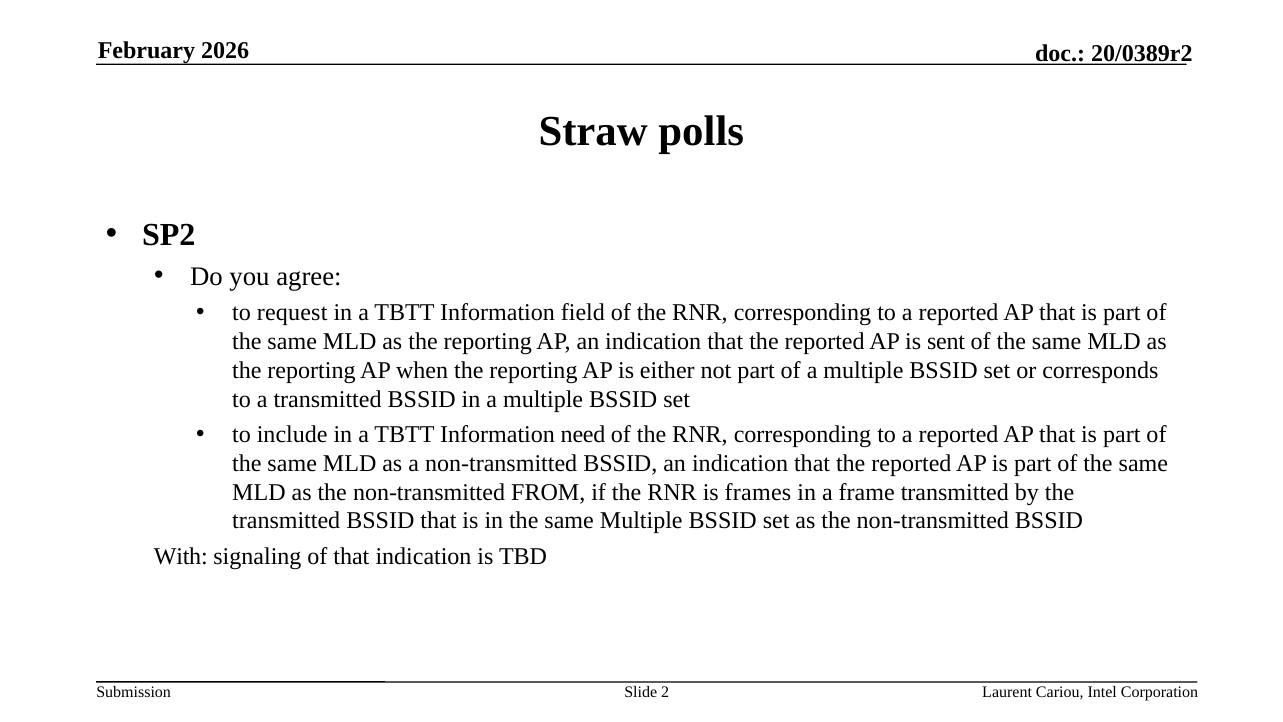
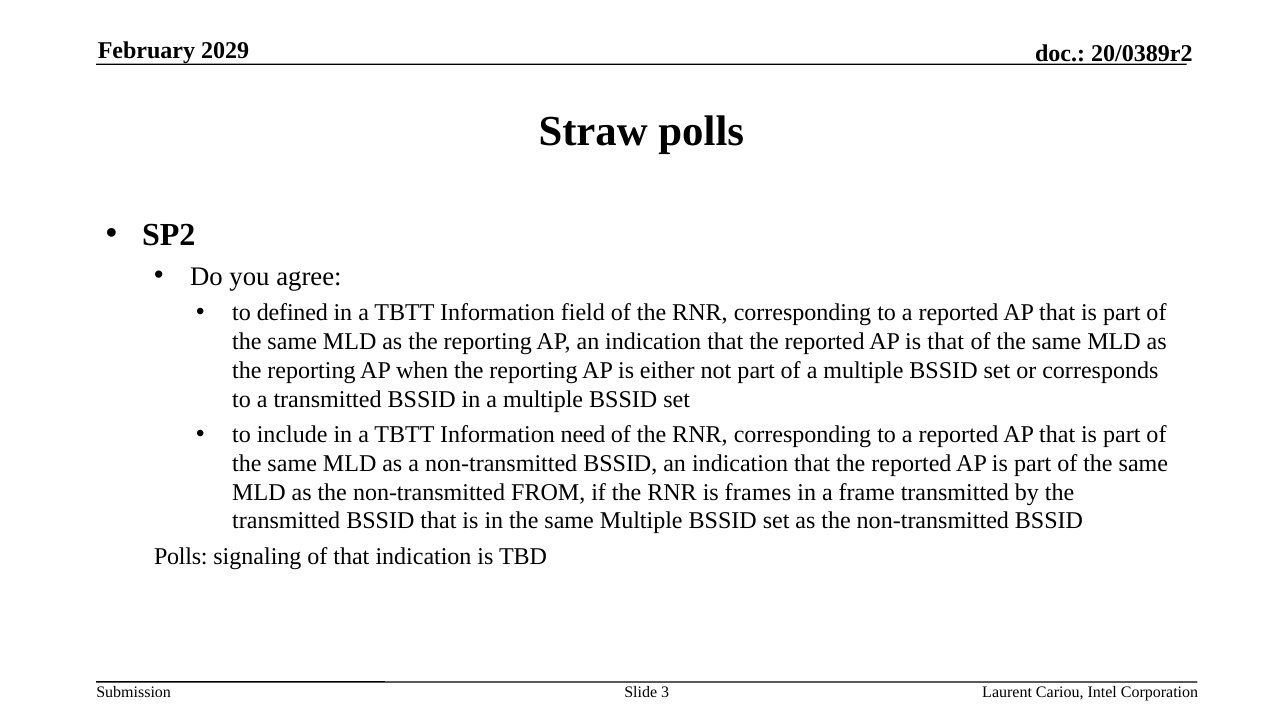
2026: 2026 -> 2029
request: request -> defined
is sent: sent -> that
With at (181, 556): With -> Polls
2: 2 -> 3
